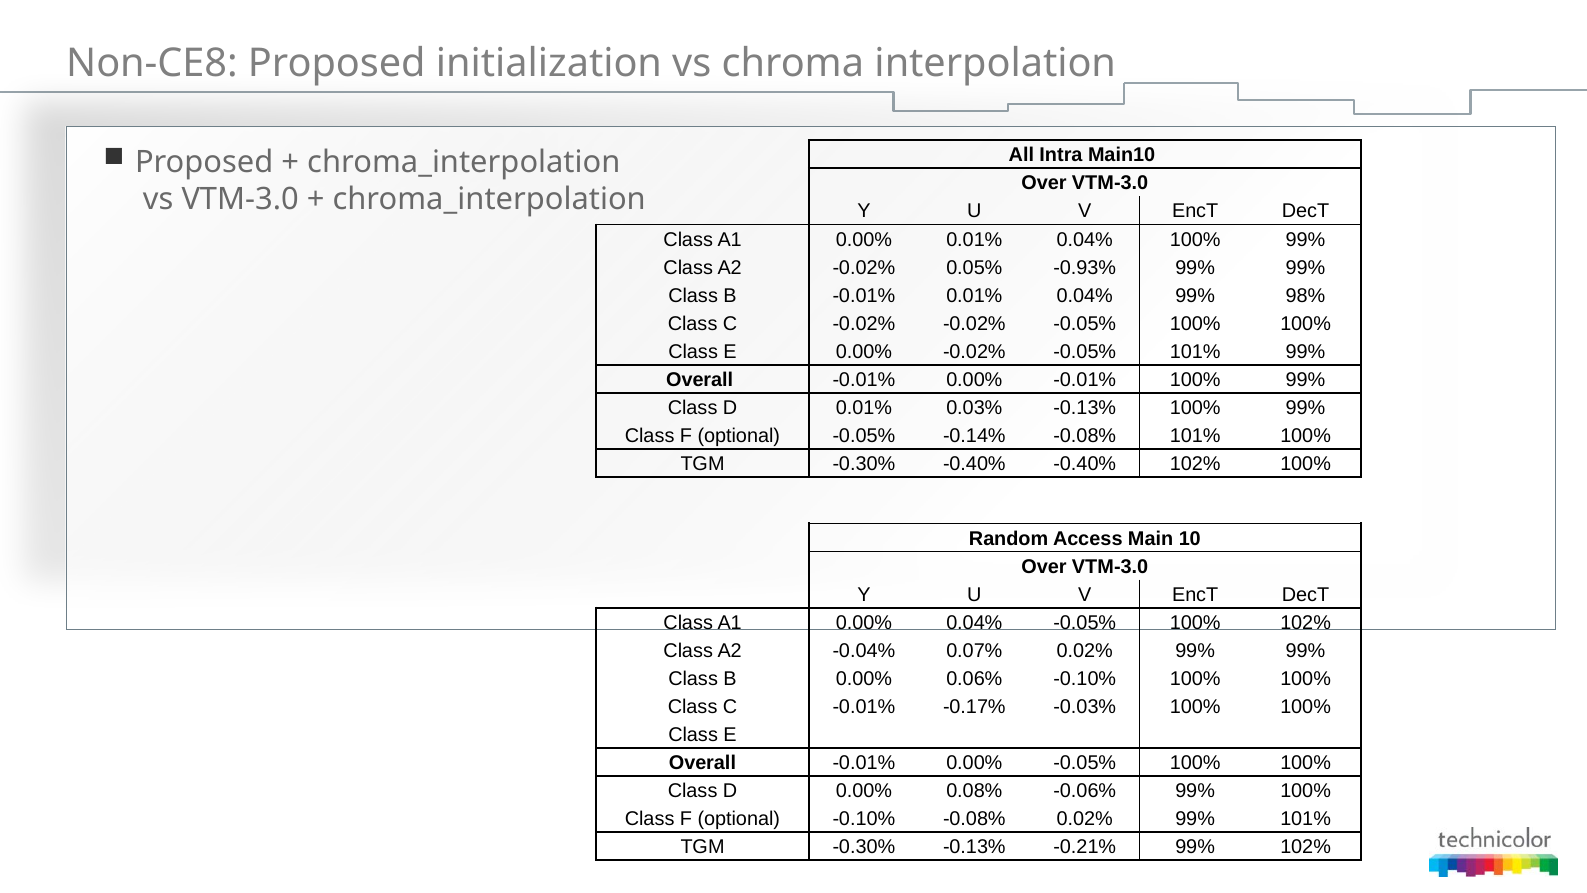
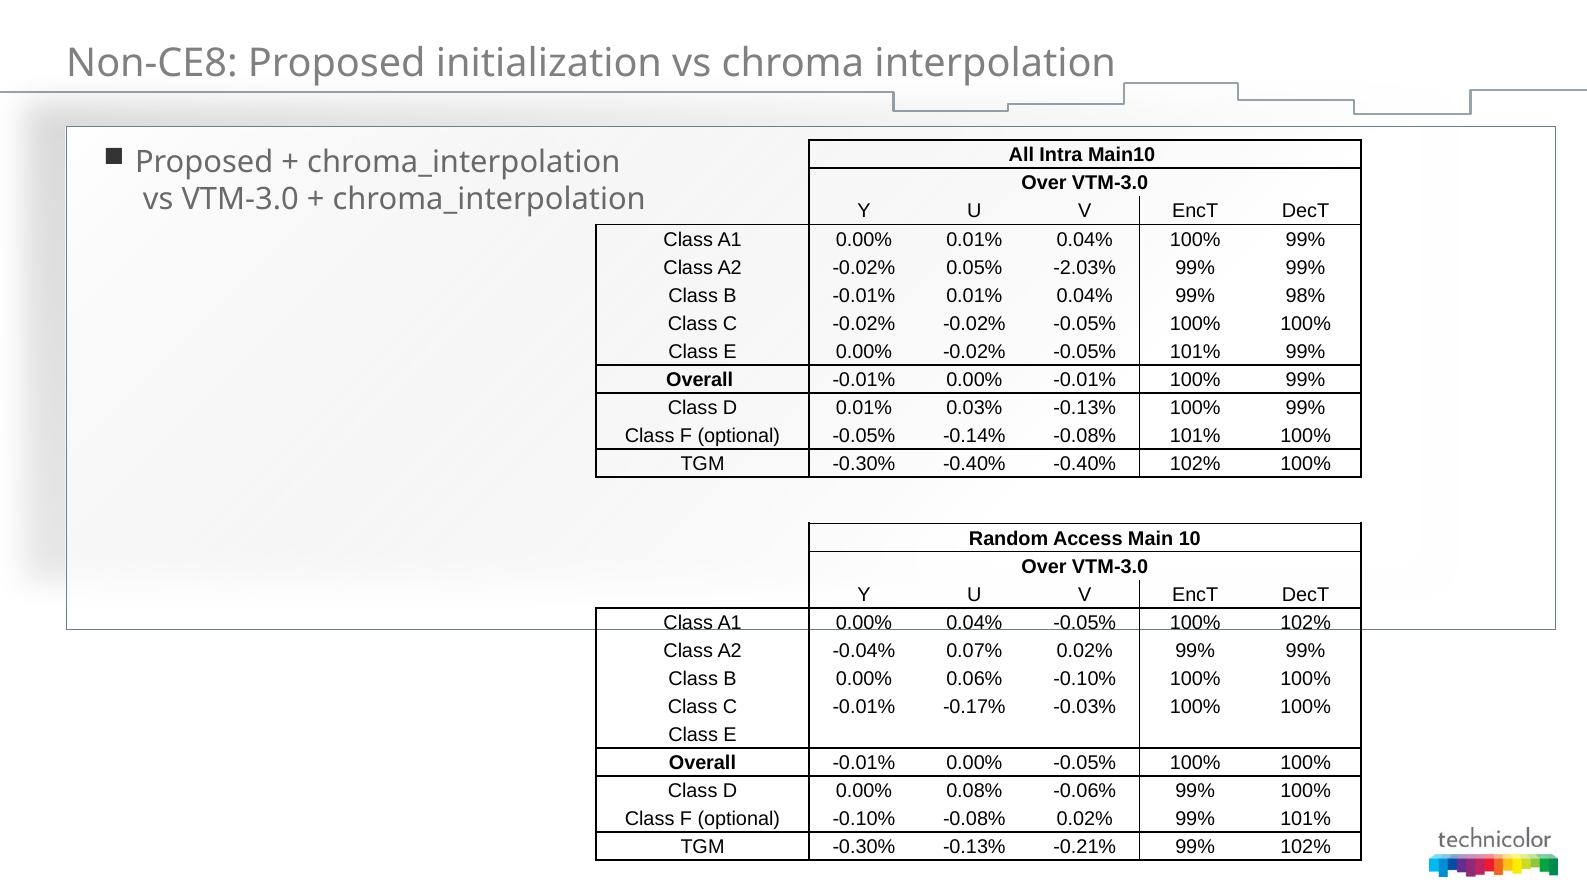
-0.93%: -0.93% -> -2.03%
